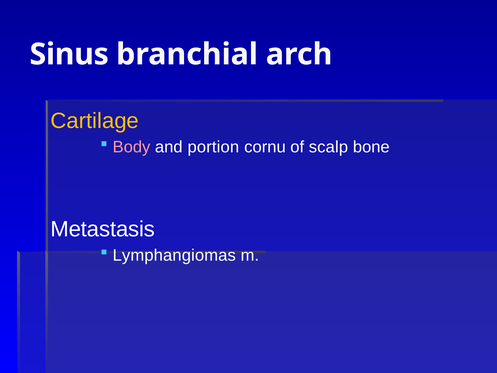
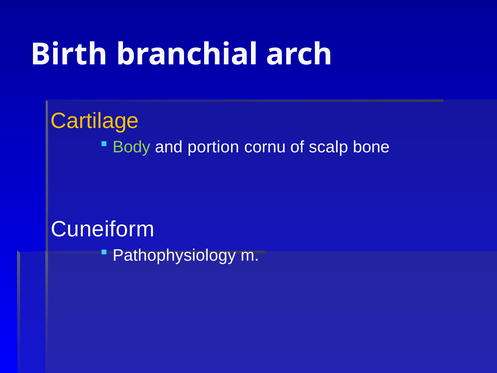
Sinus: Sinus -> Birth
Body colour: pink -> light green
Metastasis: Metastasis -> Cuneiform
Lymphangiomas: Lymphangiomas -> Pathophysiology
